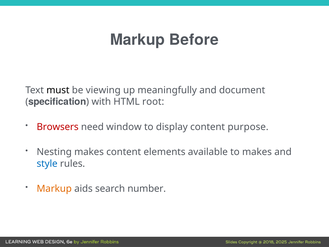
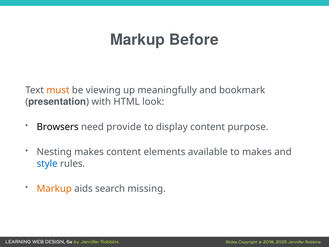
must colour: black -> orange
document: document -> bookmark
specification: specification -> presentation
root: root -> look
Browsers colour: red -> black
window: window -> provide
number: number -> missing
